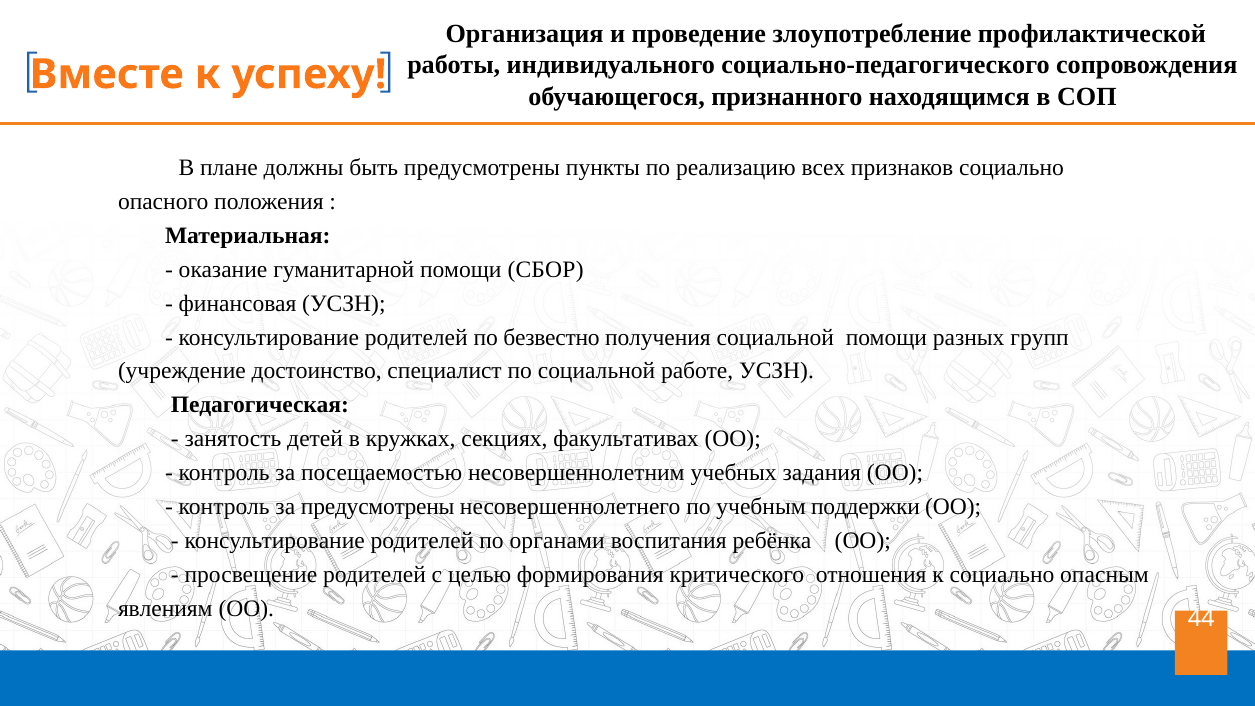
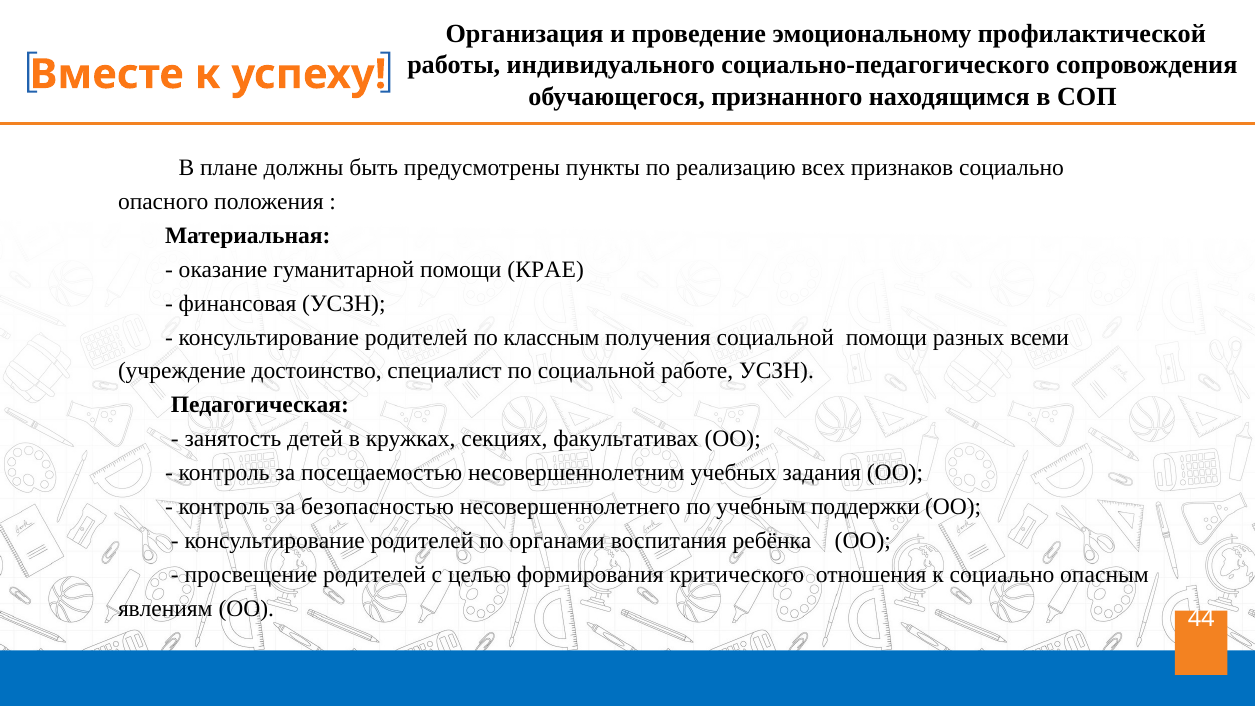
злоупотребление: злоупотребление -> эмоциональному
СБОР: СБОР -> КРАЕ
безвестно: безвестно -> классным
групп: групп -> всеми
за предусмотрены: предусмотрены -> безопасностью
